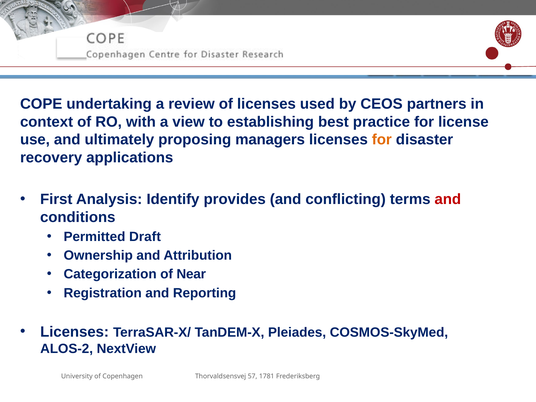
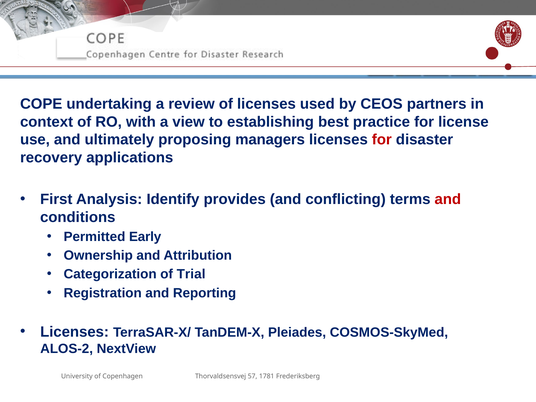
for at (382, 140) colour: orange -> red
Draft: Draft -> Early
Near: Near -> Trial
